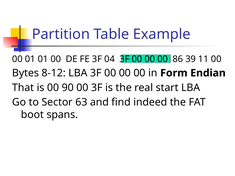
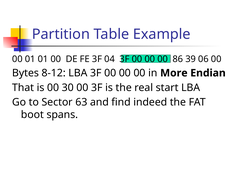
11: 11 -> 06
Form: Form -> More
90: 90 -> 30
